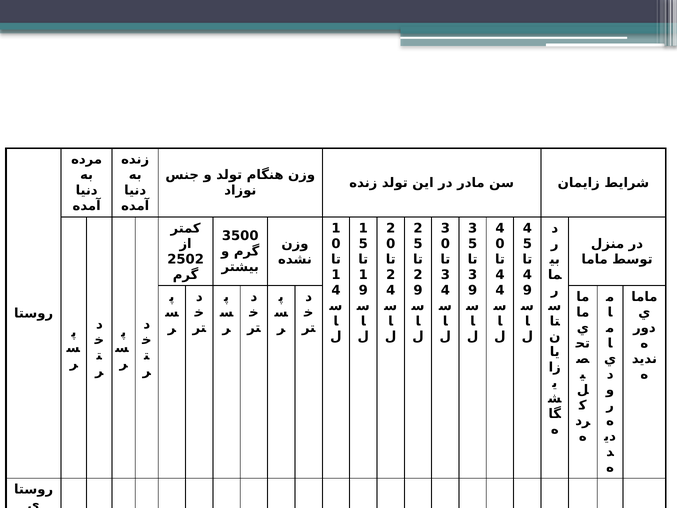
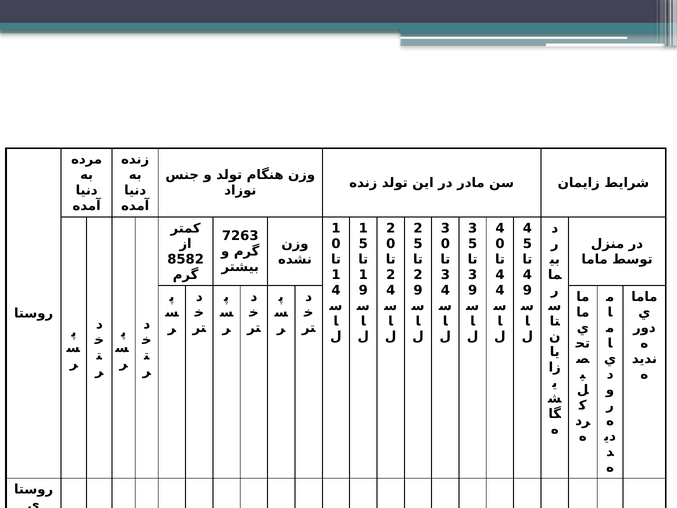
3500: 3500 -> 7263
2502: 2502 -> 8582
